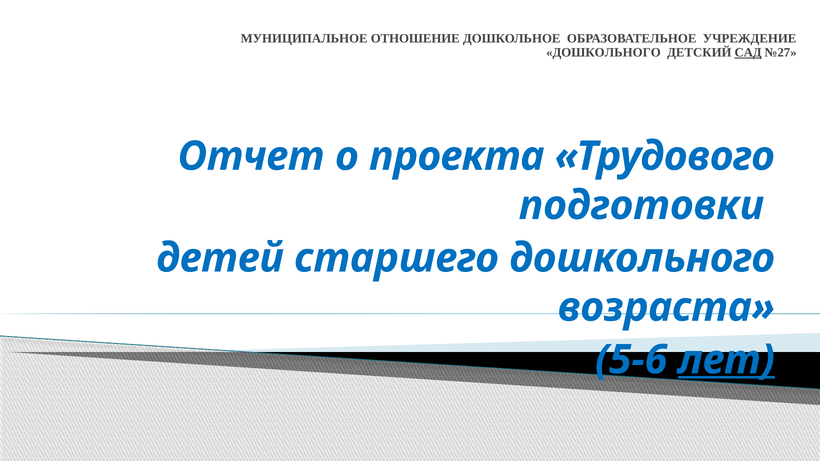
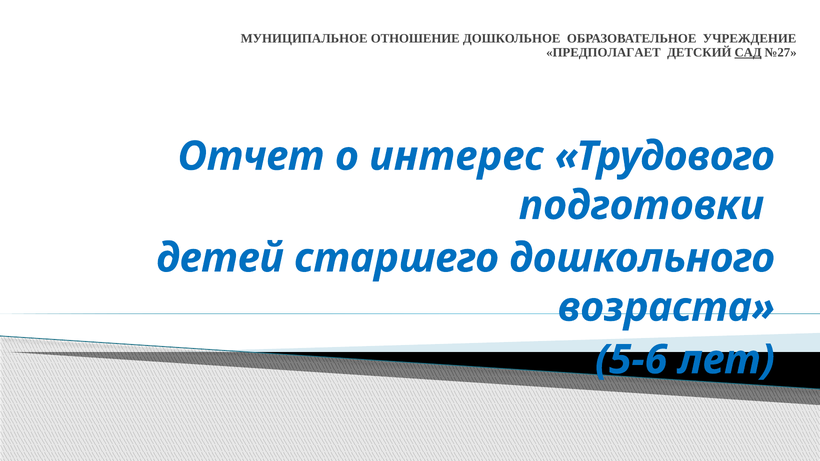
ДОШКОЛЬНОГО at (603, 53): ДОШКОЛЬНОГО -> ПРЕДПОЛАГАЕТ
проекта: проекта -> интерес
лет underline: present -> none
